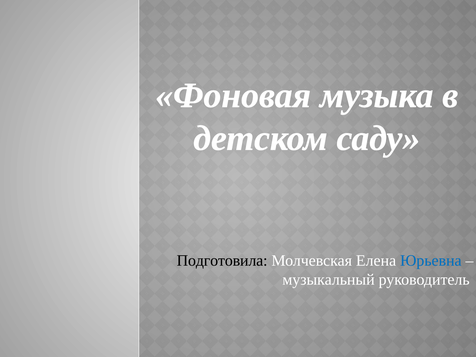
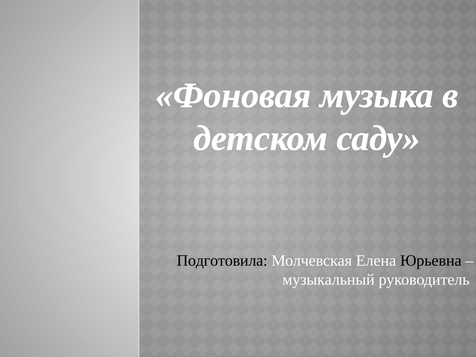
Юрьевна colour: blue -> black
